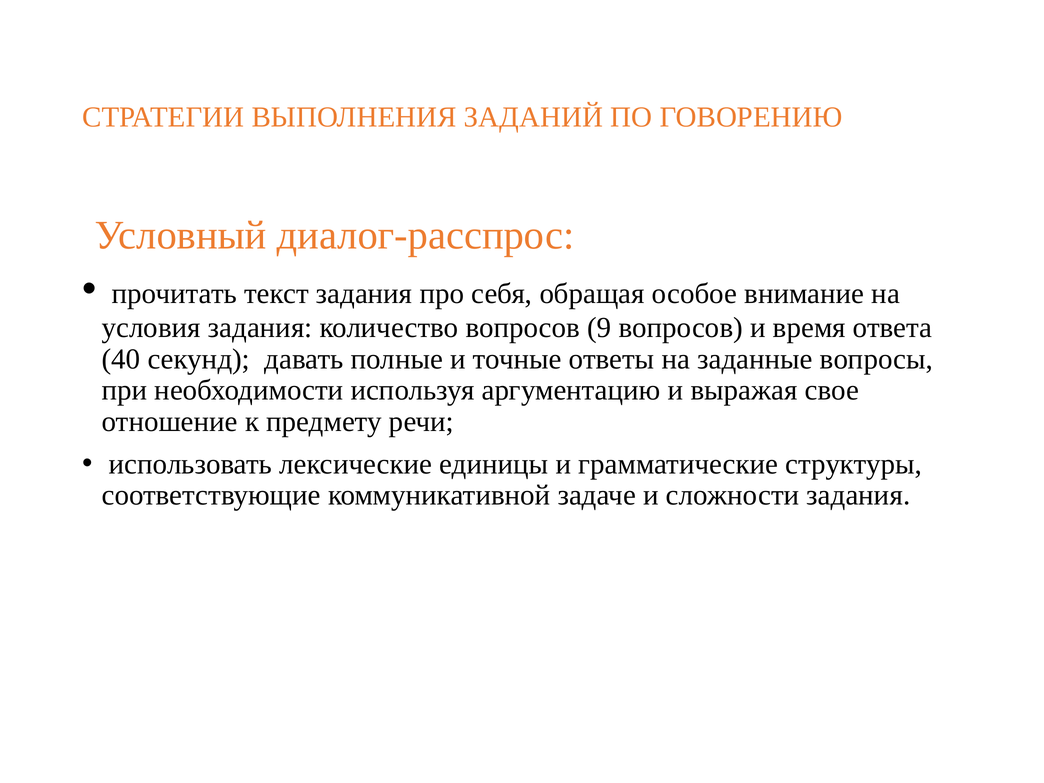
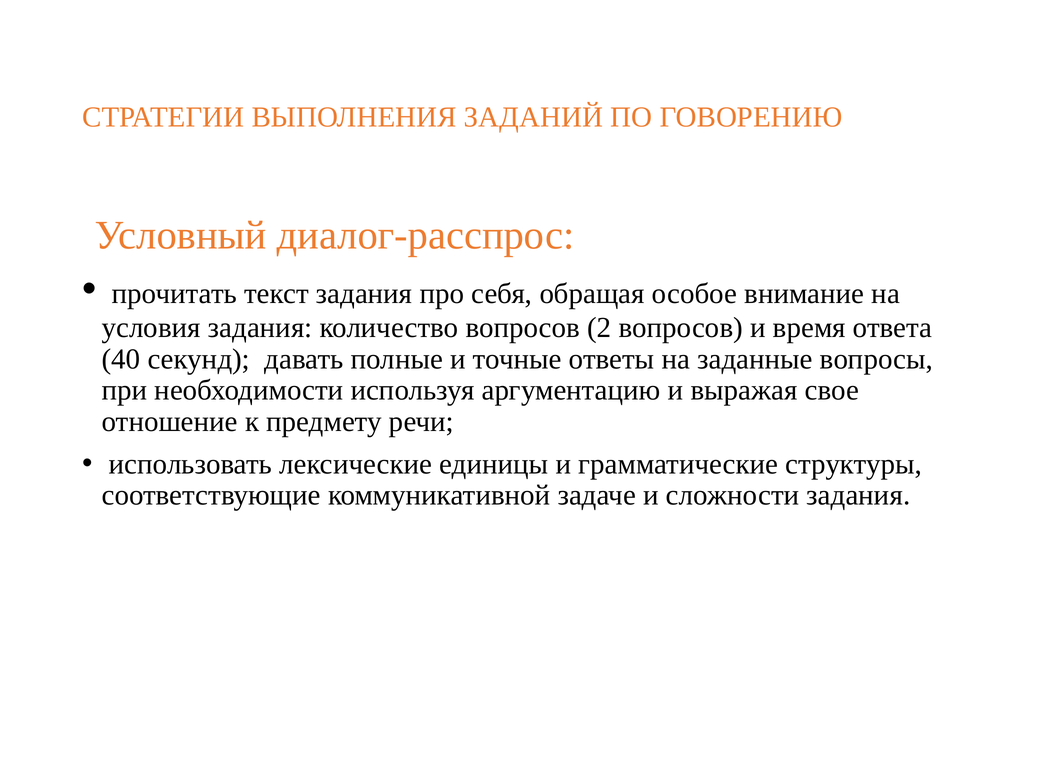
9: 9 -> 2
